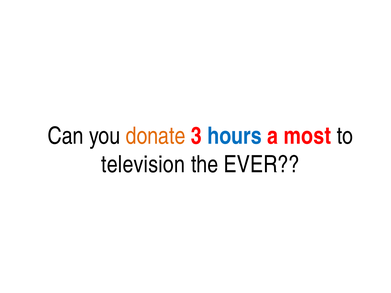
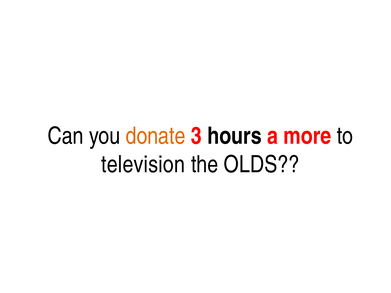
hours colour: blue -> black
most: most -> more
EVER: EVER -> OLDS
